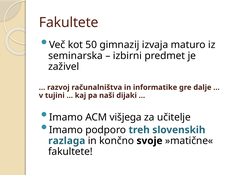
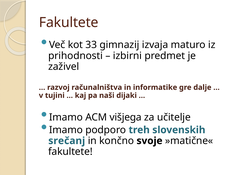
50: 50 -> 33
seminarska: seminarska -> prihodnosti
razlaga: razlaga -> srečanj
